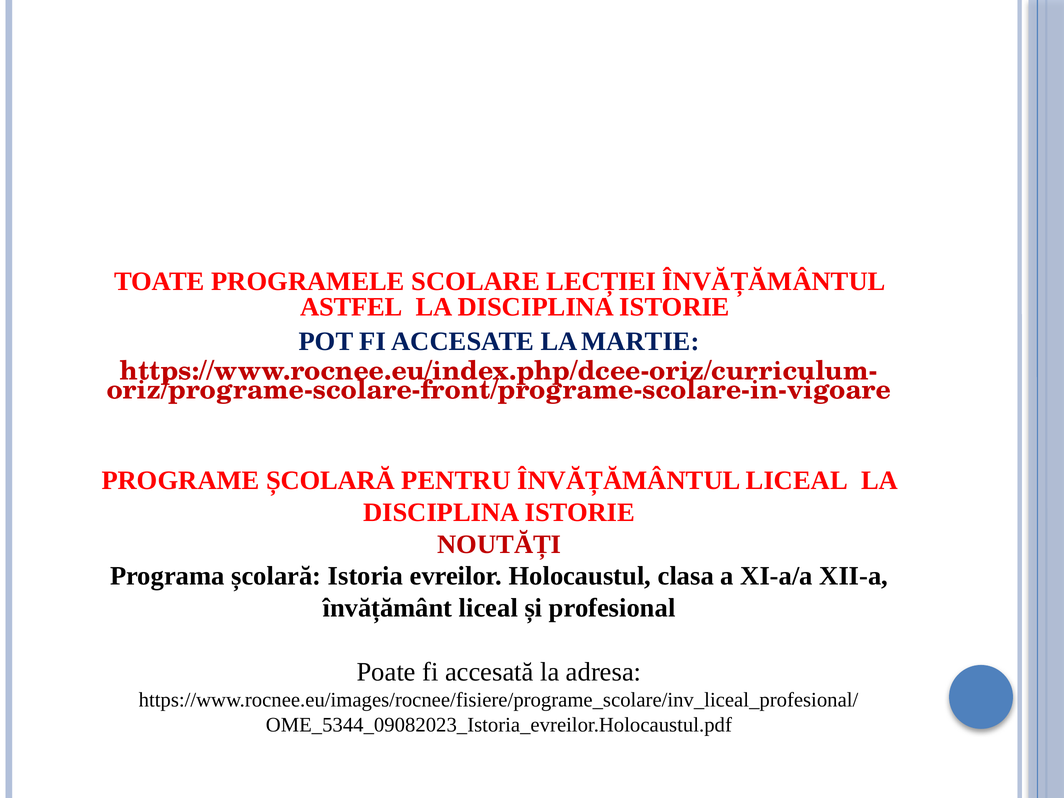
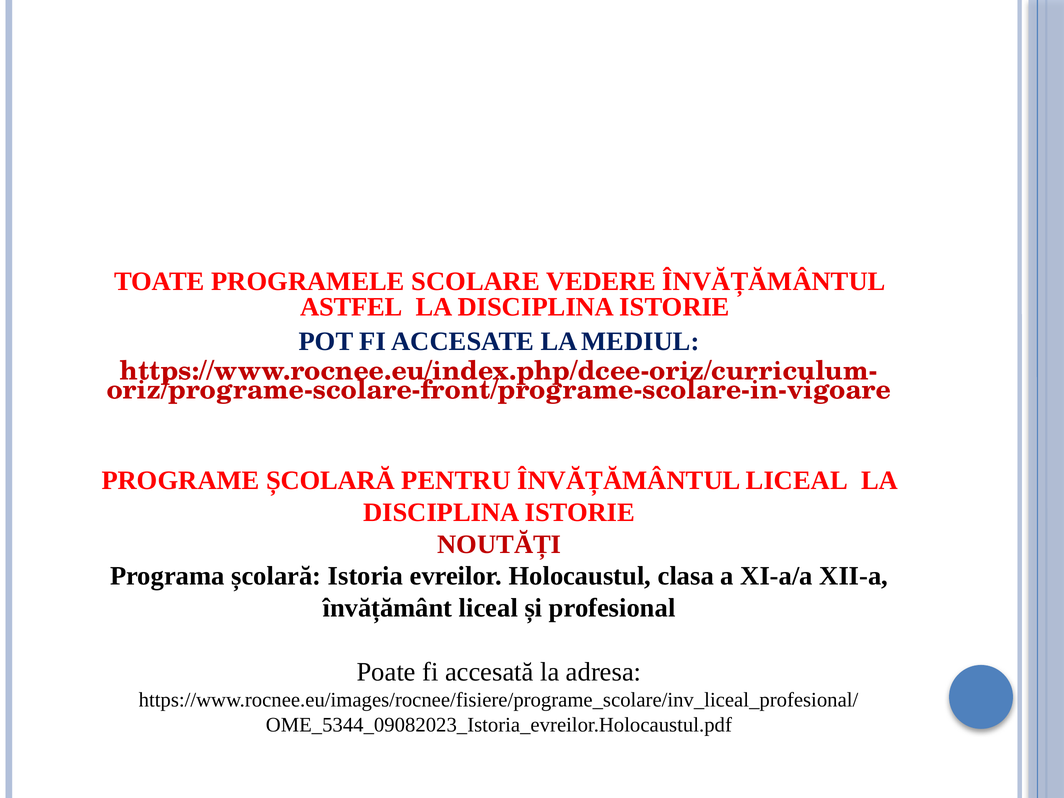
LECȚIEI: LECȚIEI -> VEDERE
MARTIE: MARTIE -> MEDIUL
